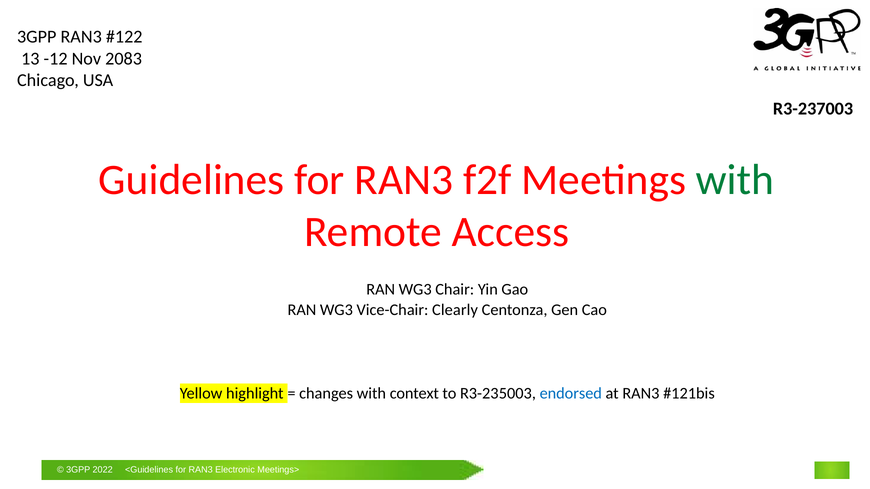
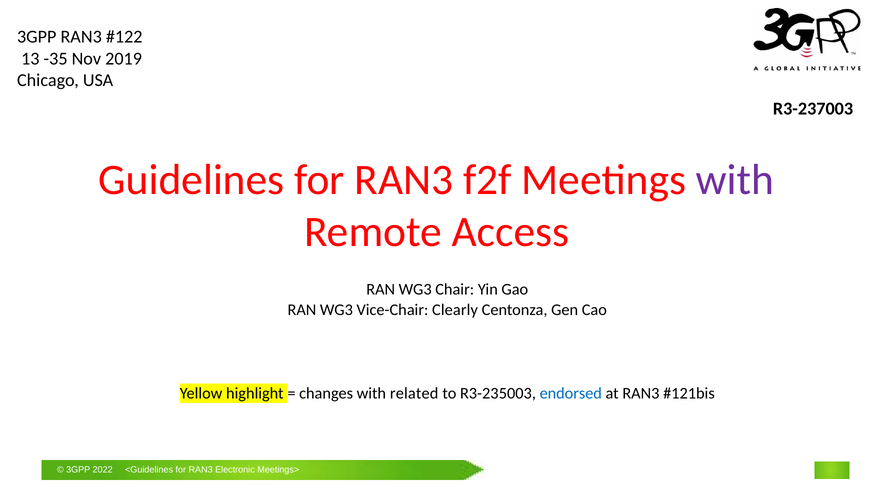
-12: -12 -> -35
2083: 2083 -> 2019
with at (735, 180) colour: green -> purple
context: context -> related
